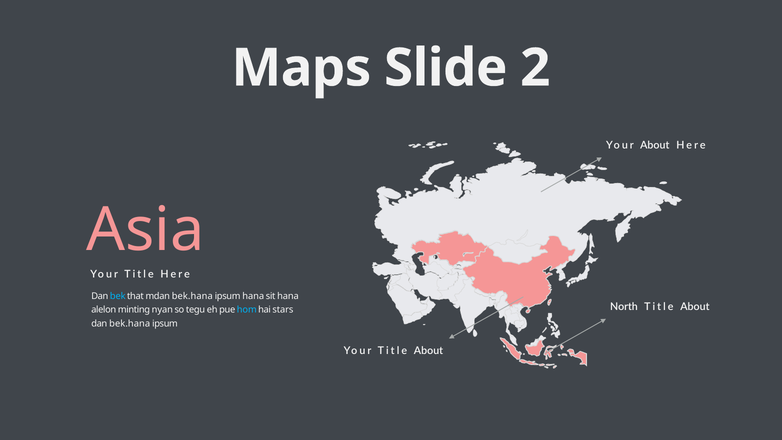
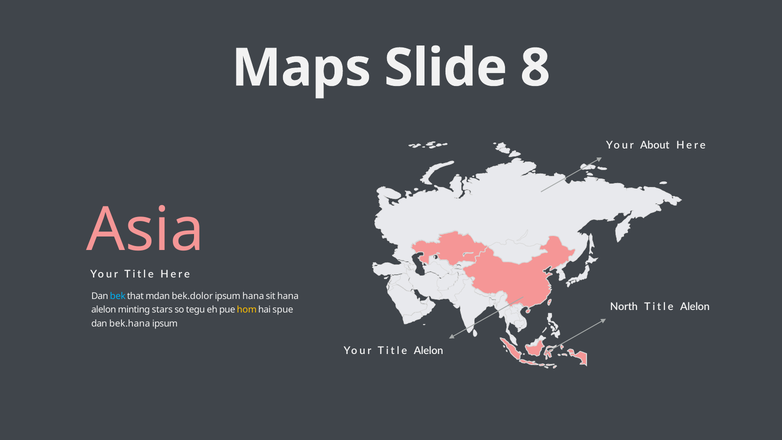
2: 2 -> 8
mdan bek.hana: bek.hana -> bek.dolor
About at (695, 307): About -> Alelon
nyan: nyan -> stars
hom colour: light blue -> yellow
stars: stars -> spue
Your Title About: About -> Alelon
